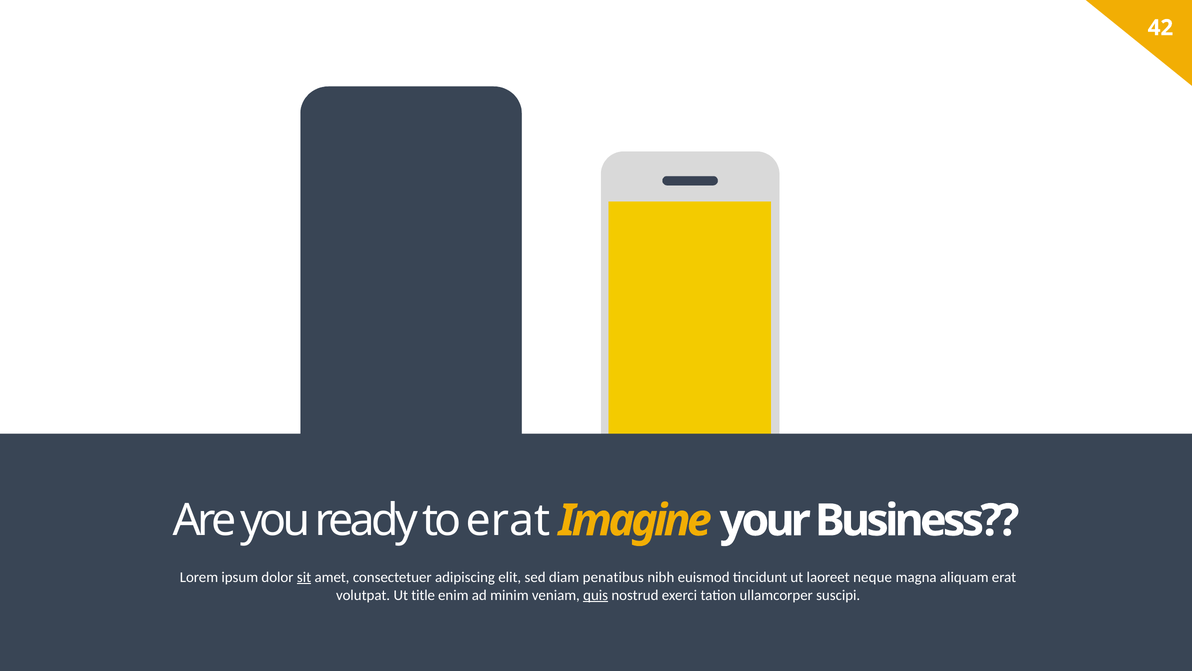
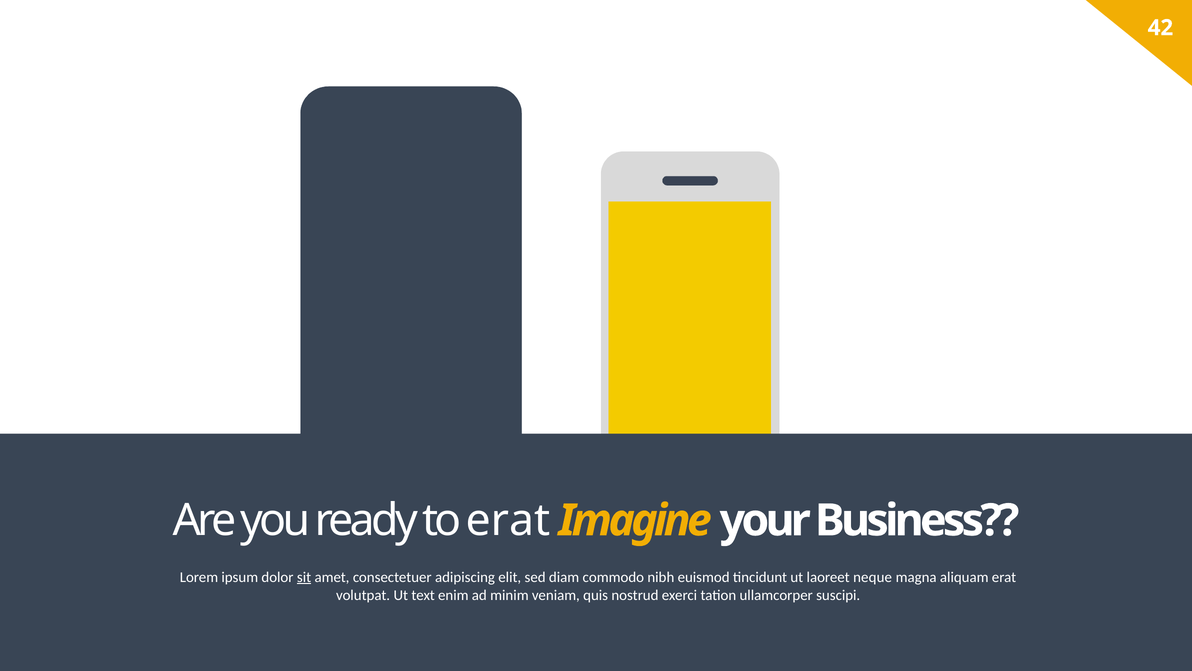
penatibus: penatibus -> commodo
title: title -> text
quis underline: present -> none
